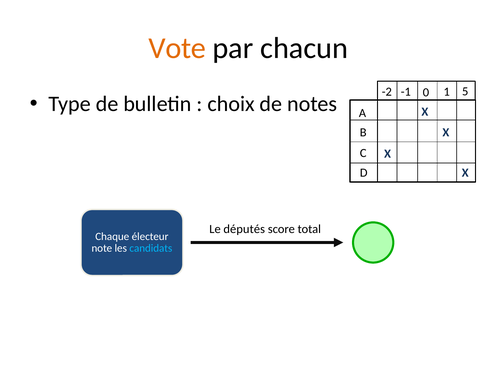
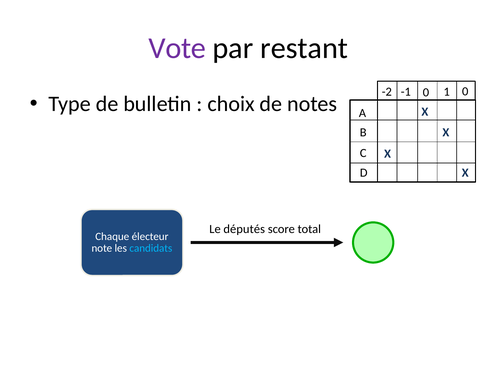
Vote colour: orange -> purple
chacun: chacun -> restant
0 5: 5 -> 0
